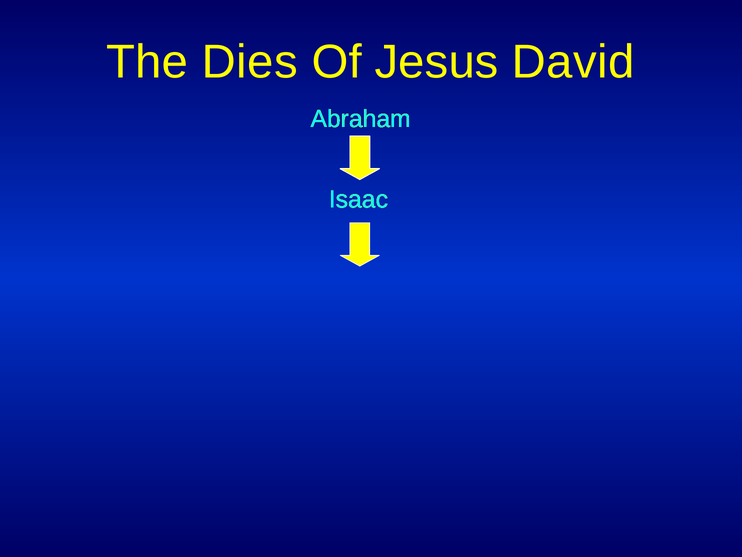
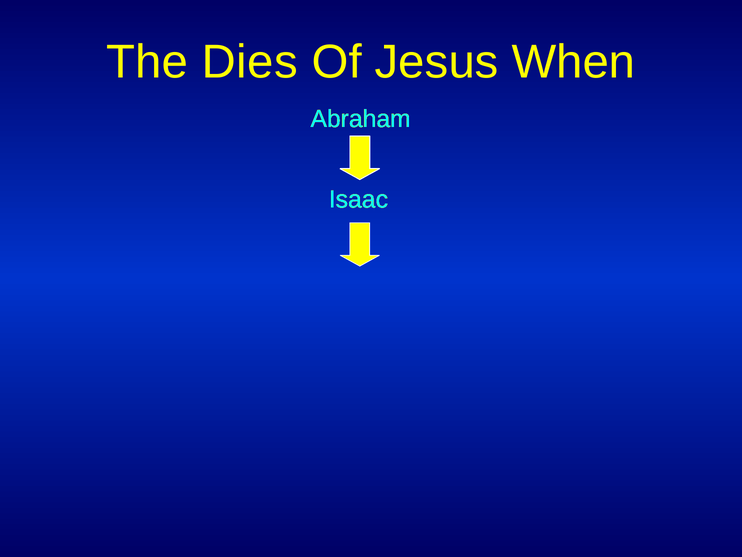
David: David -> When
